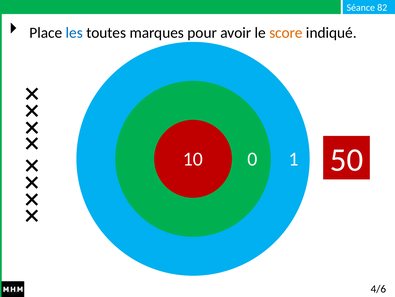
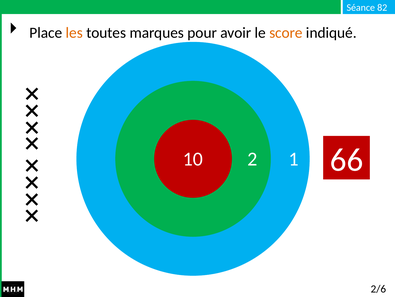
les colour: blue -> orange
0: 0 -> 2
50: 50 -> 66
4/6: 4/6 -> 2/6
